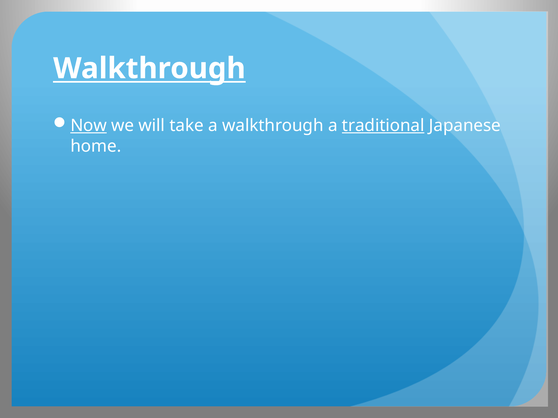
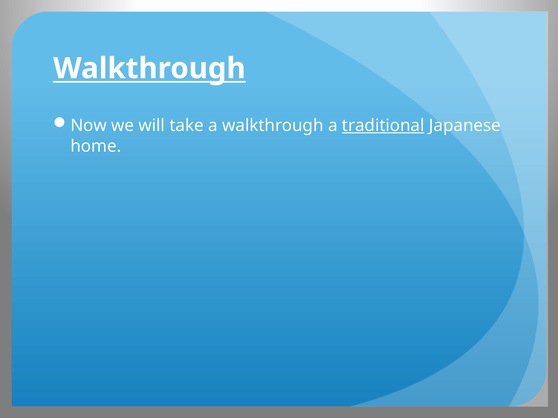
Now underline: present -> none
